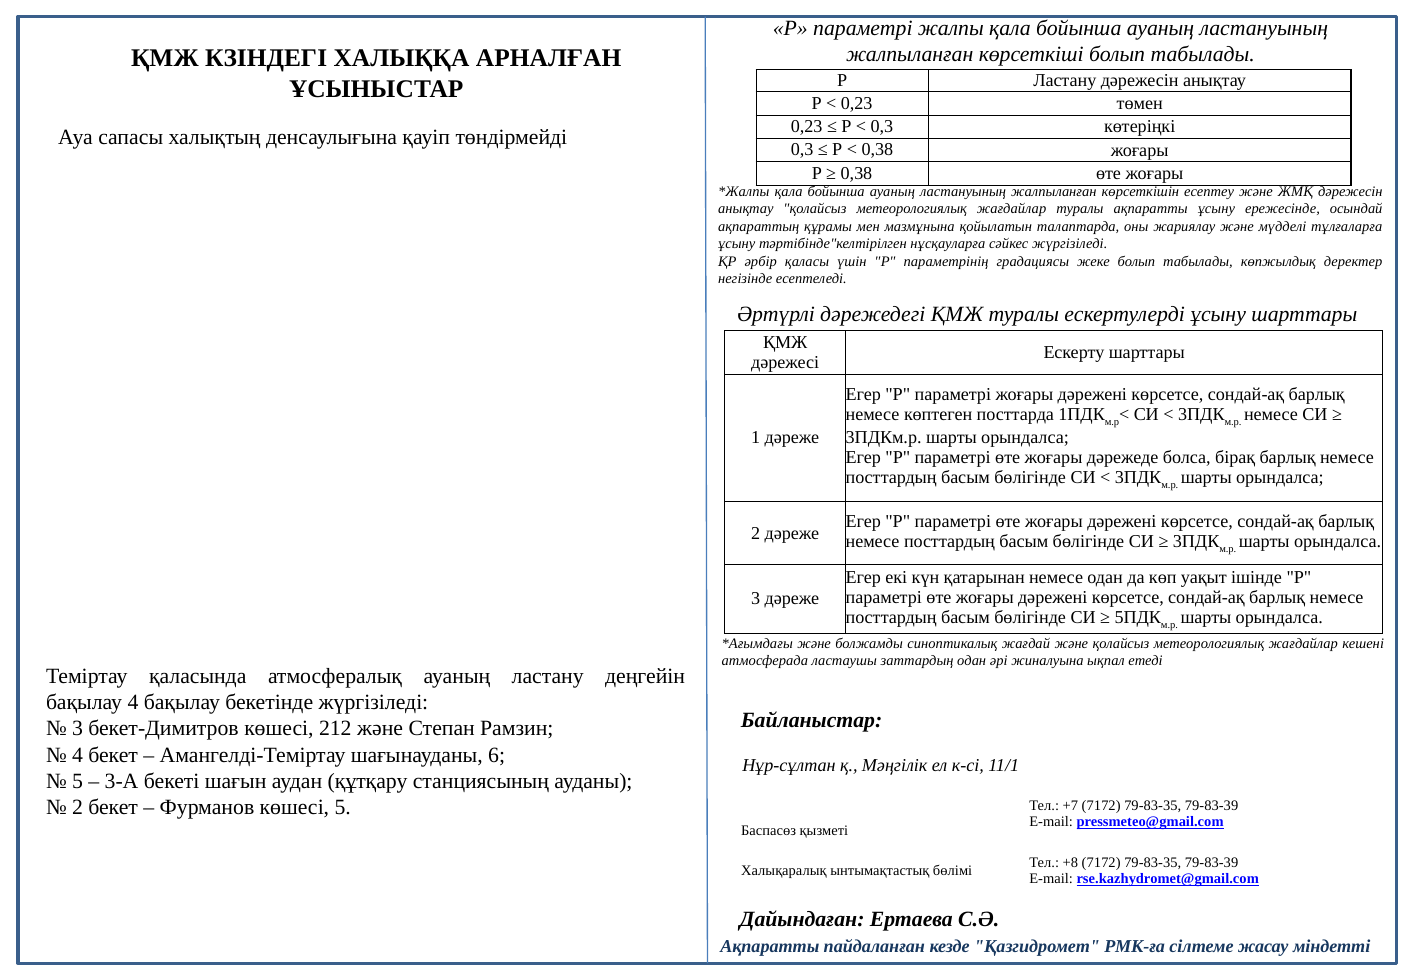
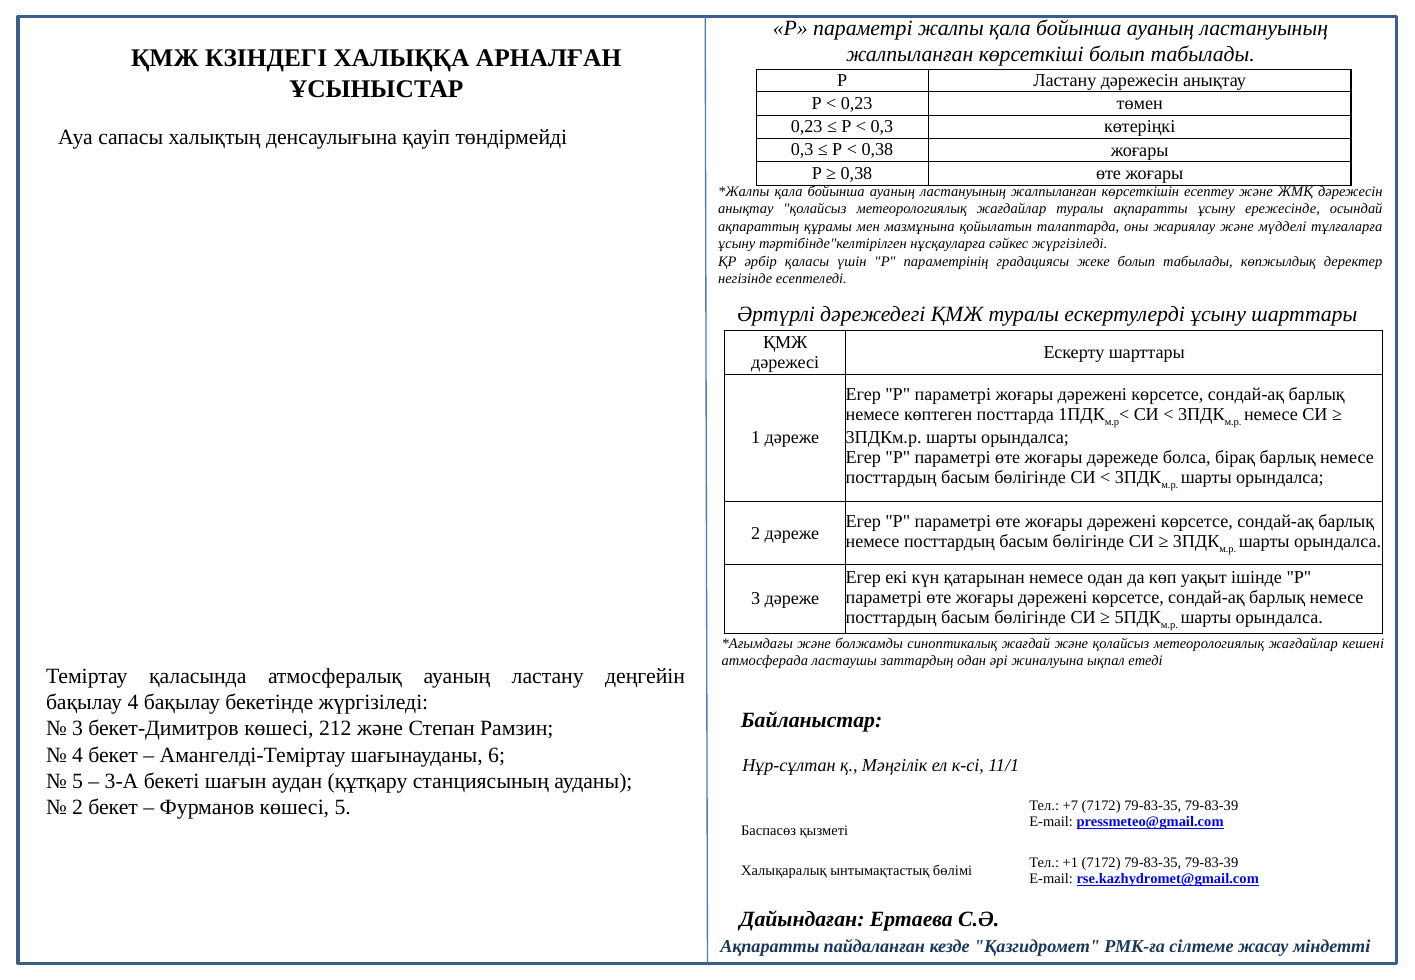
+8: +8 -> +1
